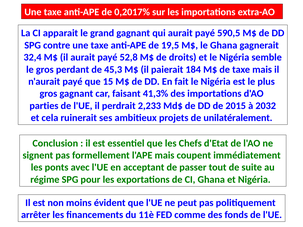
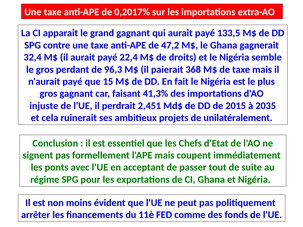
590,5: 590,5 -> 133,5
19,5: 19,5 -> 47,2
52,8: 52,8 -> 22,4
45,3: 45,3 -> 96,3
184: 184 -> 368
parties: parties -> injuste
2,233: 2,233 -> 2,451
2032: 2032 -> 2035
